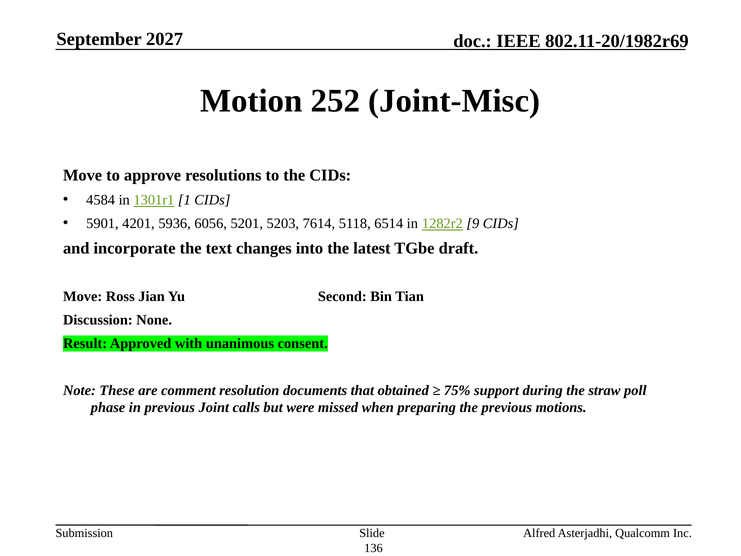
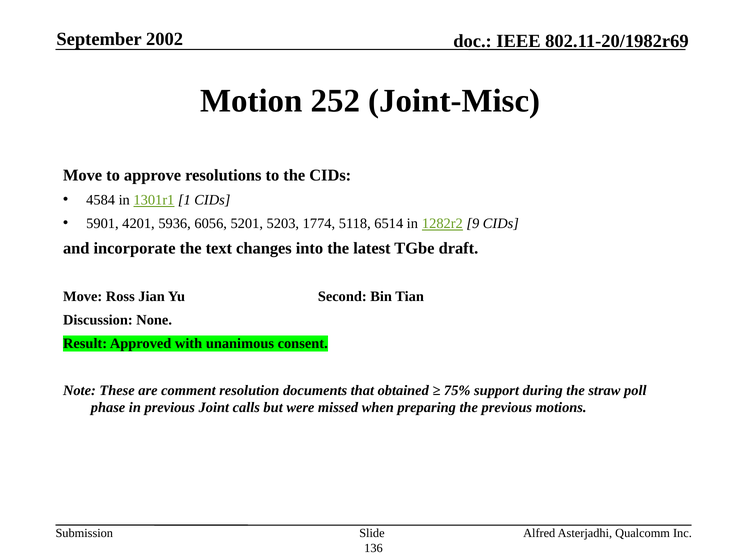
2027: 2027 -> 2002
7614: 7614 -> 1774
